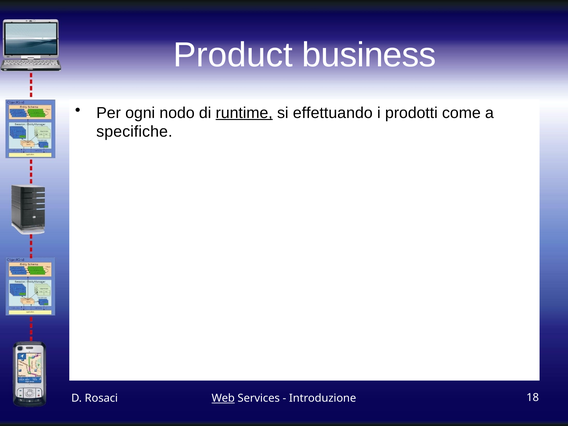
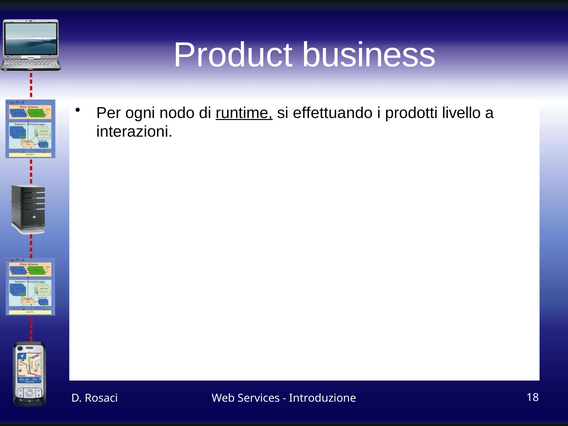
come: come -> livello
specifiche: specifiche -> interazioni
Web underline: present -> none
